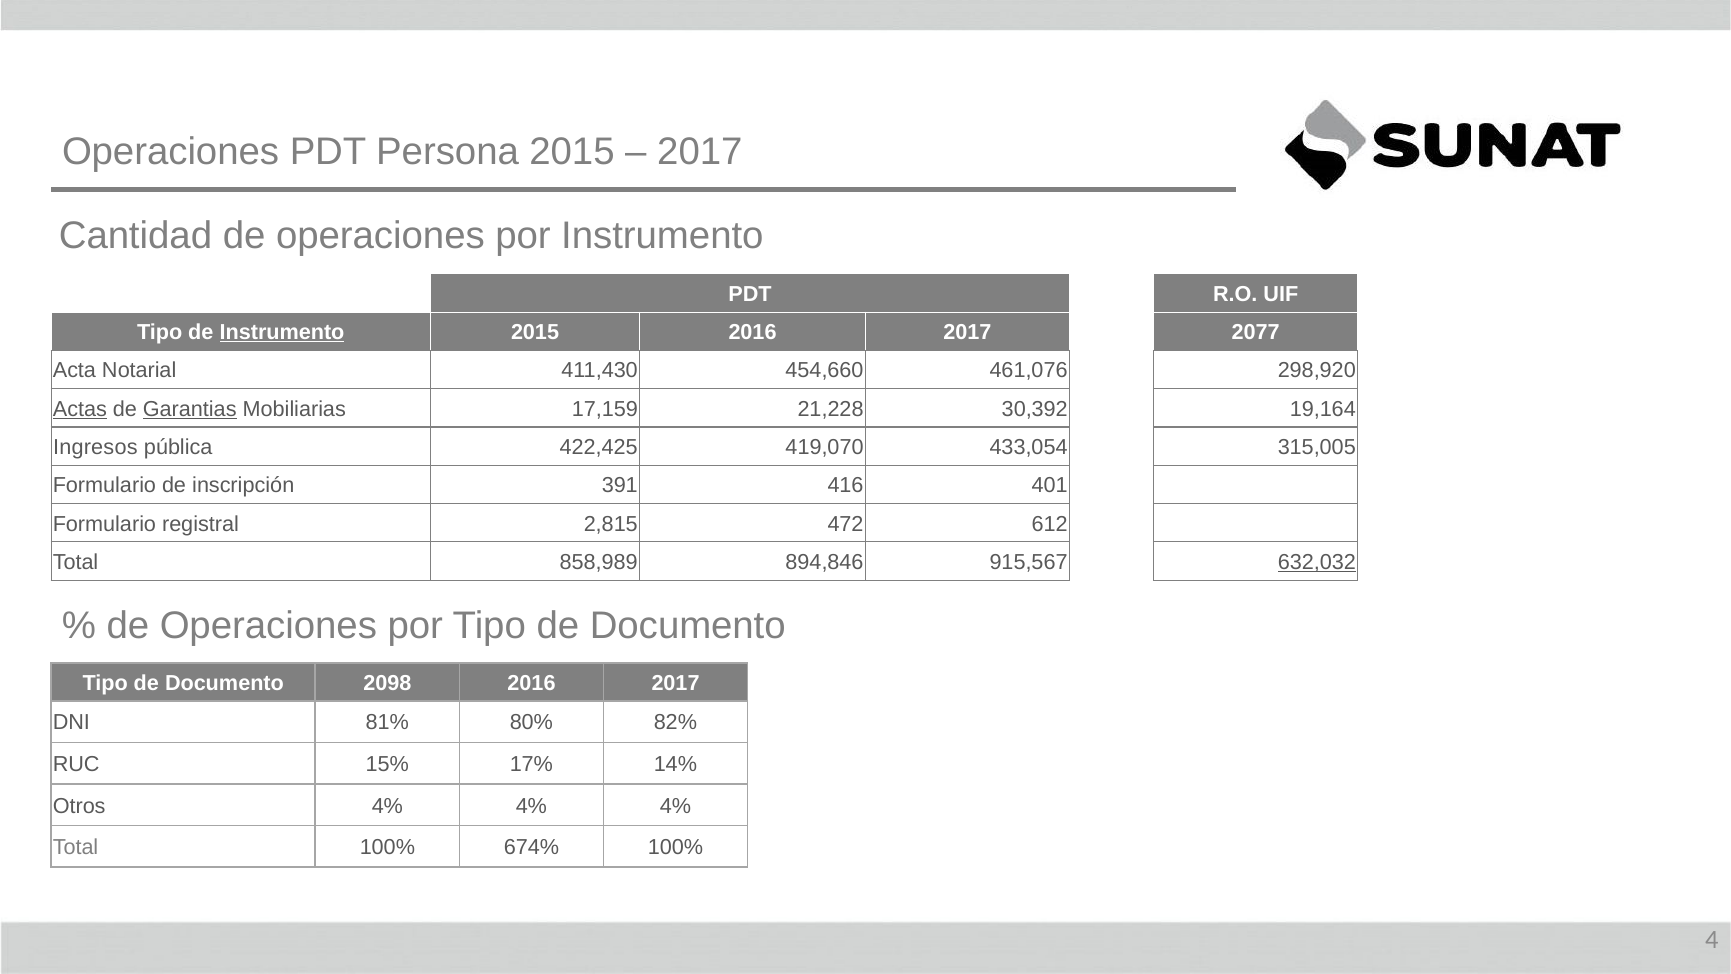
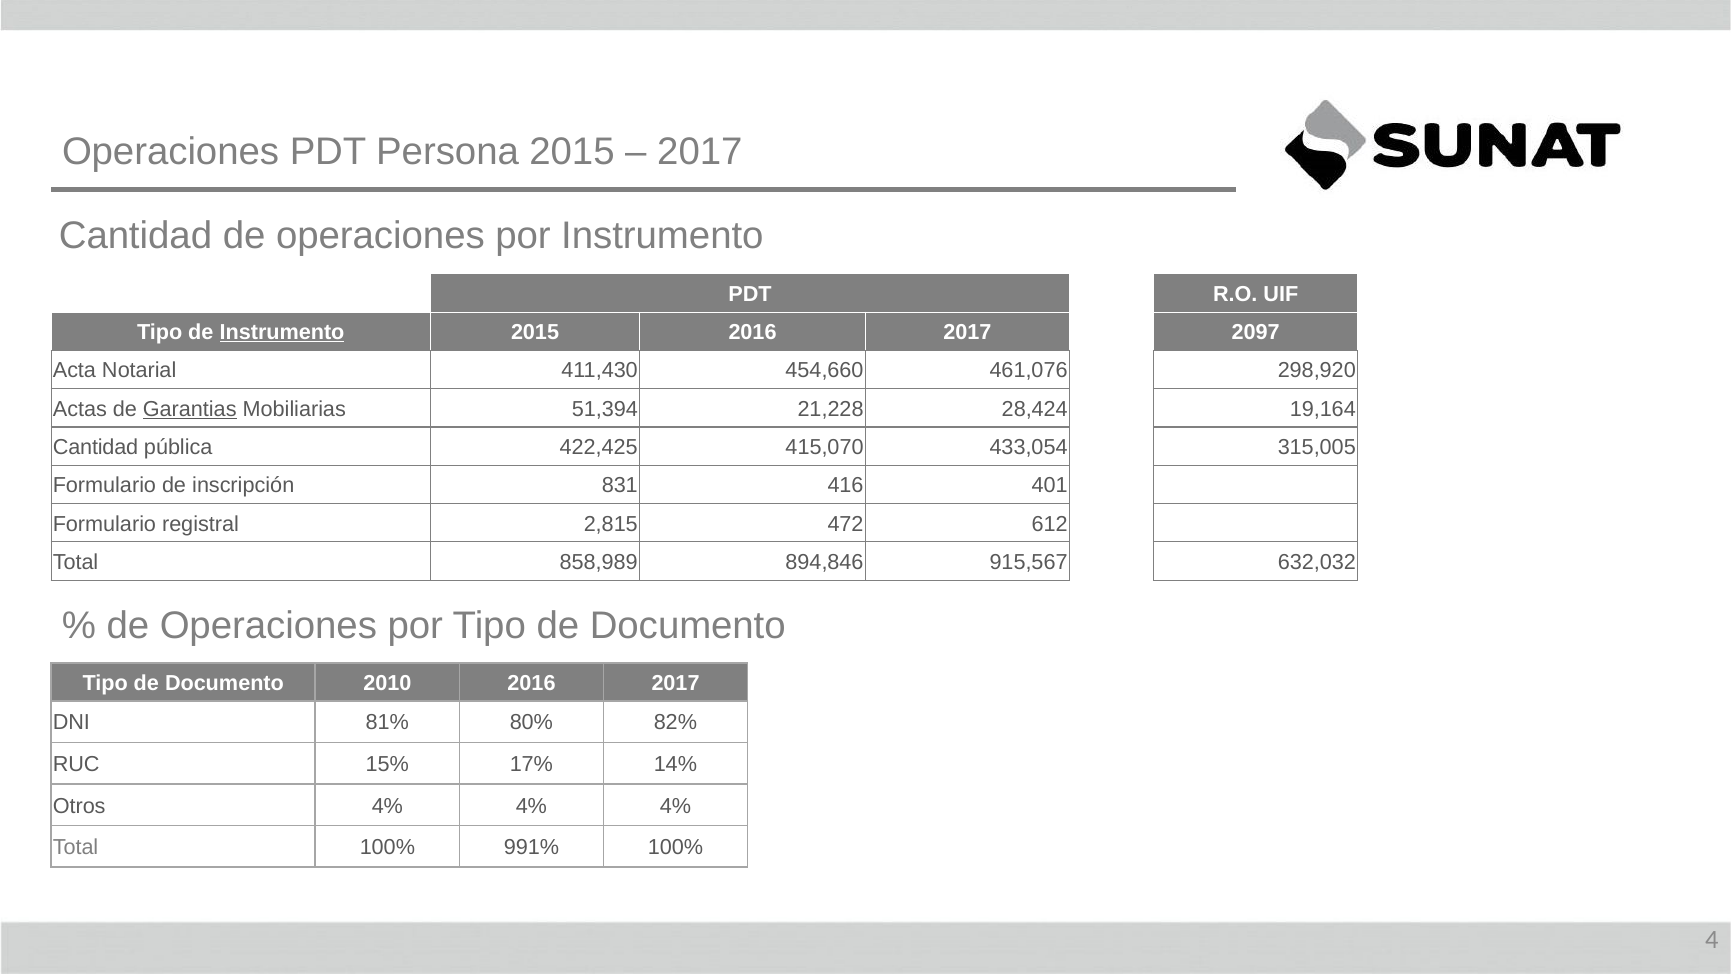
2077: 2077 -> 2097
Actas underline: present -> none
17,159: 17,159 -> 51,394
30,392: 30,392 -> 28,424
Ingresos at (95, 447): Ingresos -> Cantidad
419,070: 419,070 -> 415,070
391: 391 -> 831
632,032 underline: present -> none
2098: 2098 -> 2010
674%: 674% -> 991%
